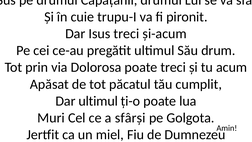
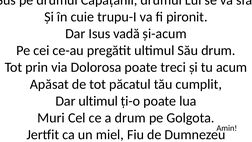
Isus treci: treci -> vadă
a sfârși: sfârși -> drum
